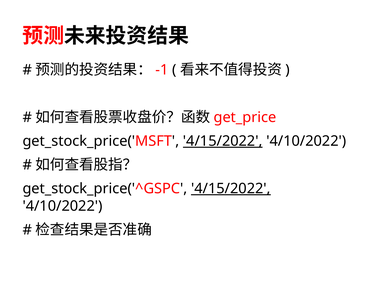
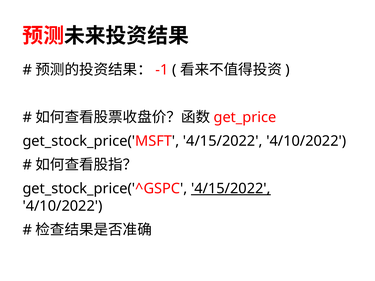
4/15/2022 at (223, 141) underline: present -> none
